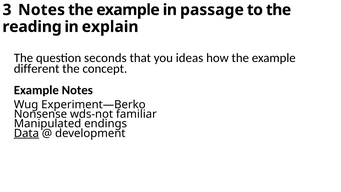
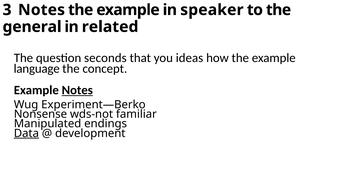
passage: passage -> speaker
reading: reading -> general
explain: explain -> related
different: different -> language
Notes at (77, 90) underline: none -> present
